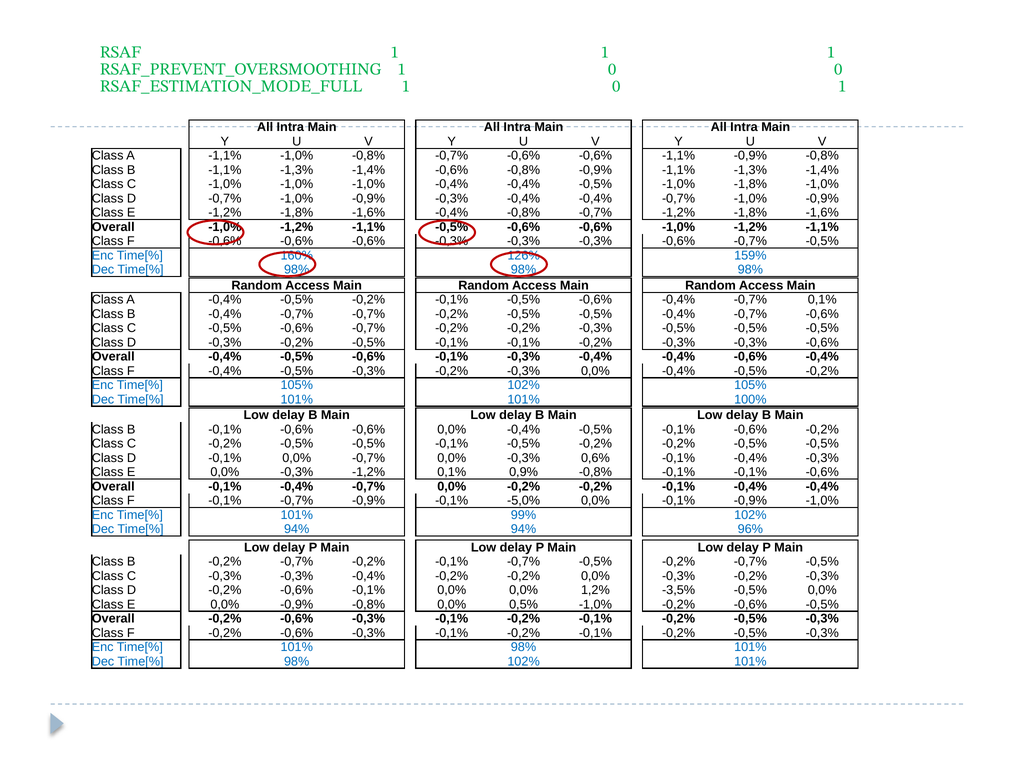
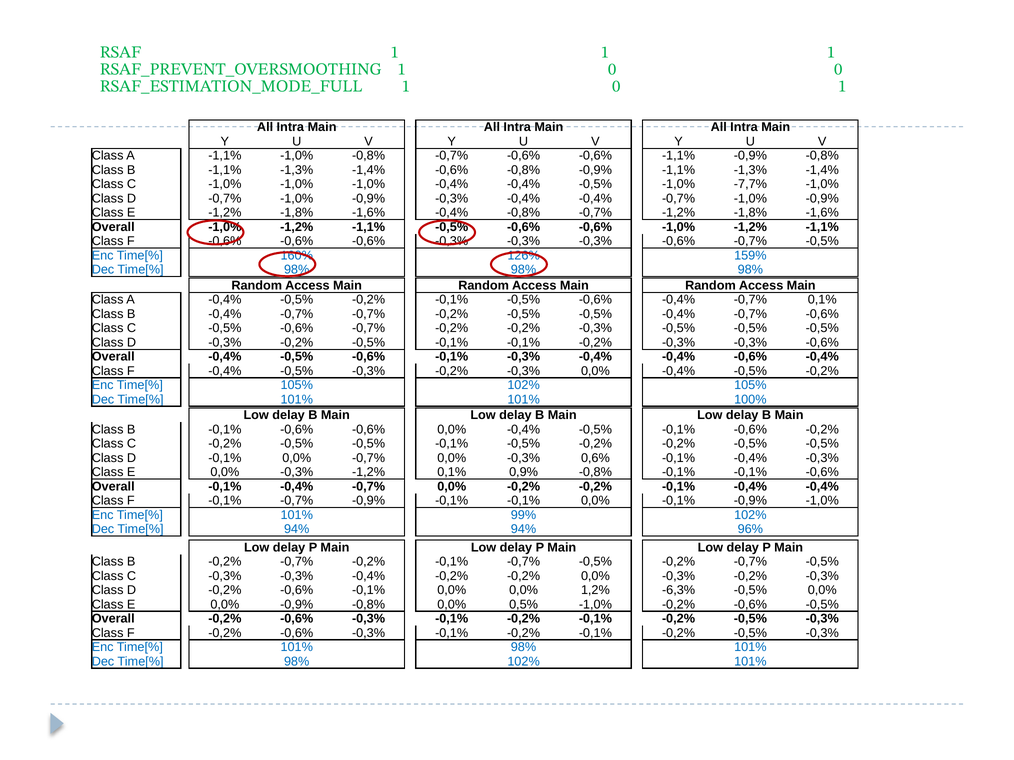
-1,0% -1,8%: -1,8% -> -7,7%
-0,9% -0,1% -5,0%: -5,0% -> -0,1%
-3,5%: -3,5% -> -6,3%
